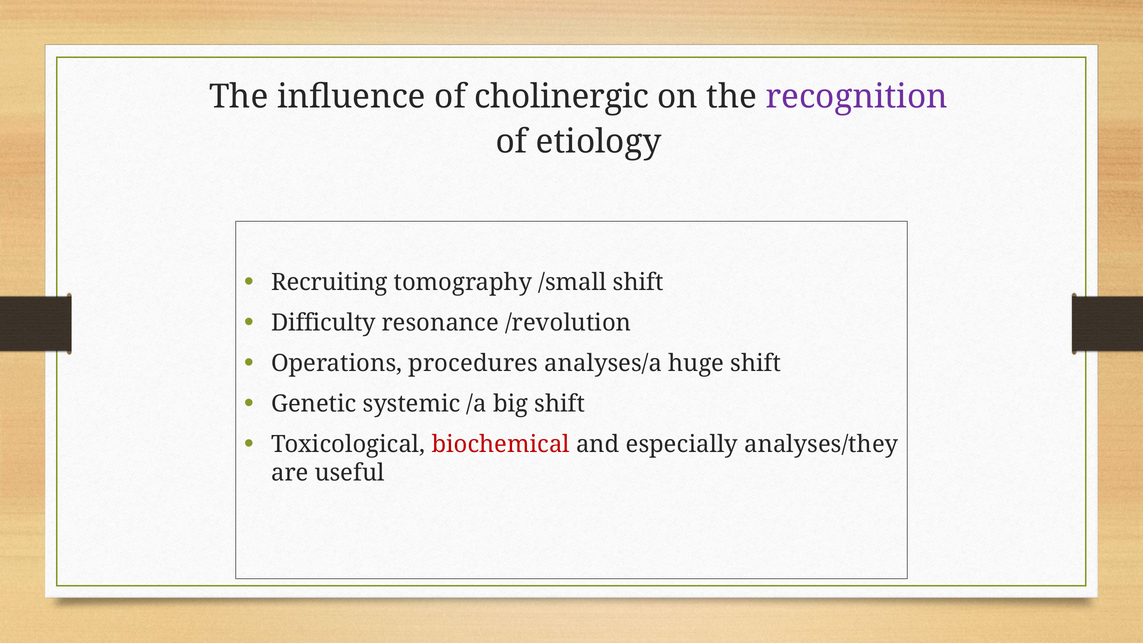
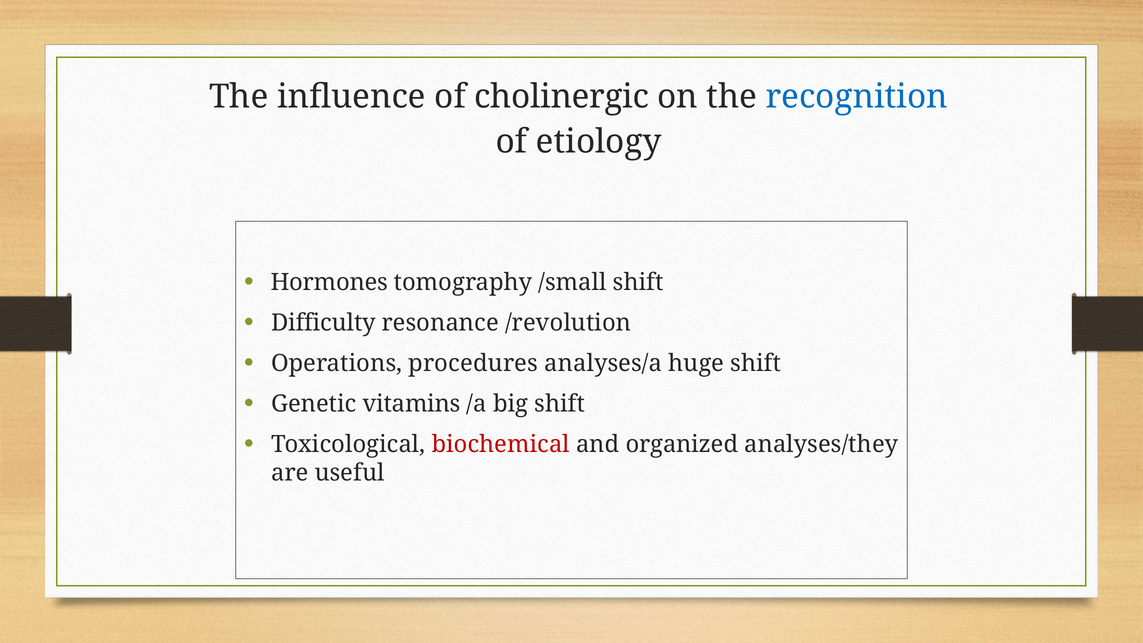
recognition colour: purple -> blue
Recruiting: Recruiting -> Hormones
systemic: systemic -> vitamins
especially: especially -> organized
